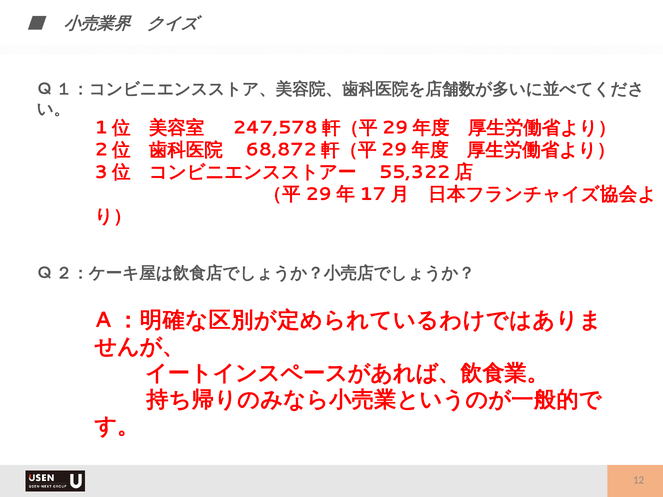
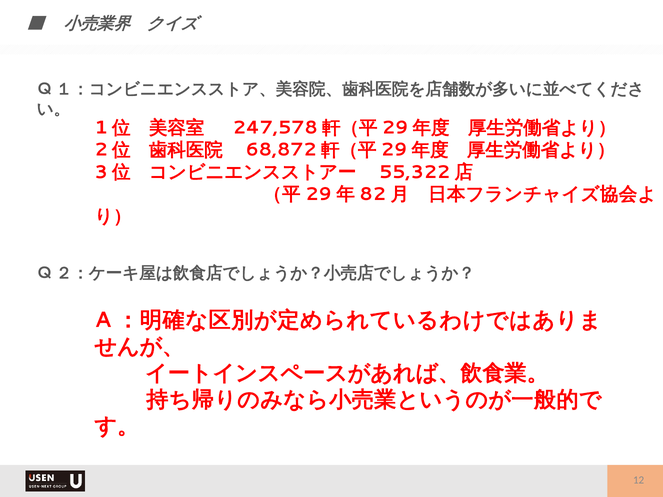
17: 17 -> 82
